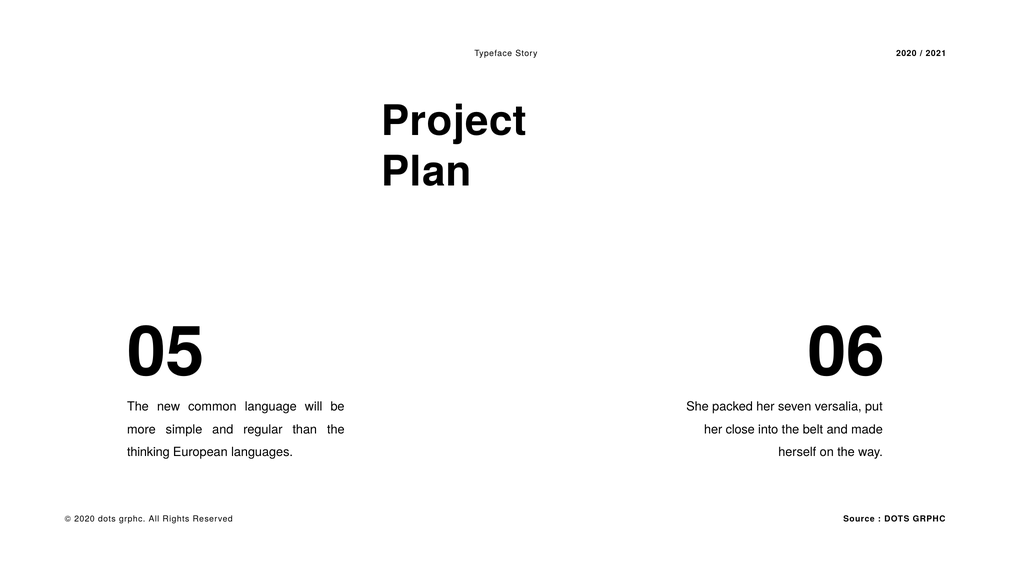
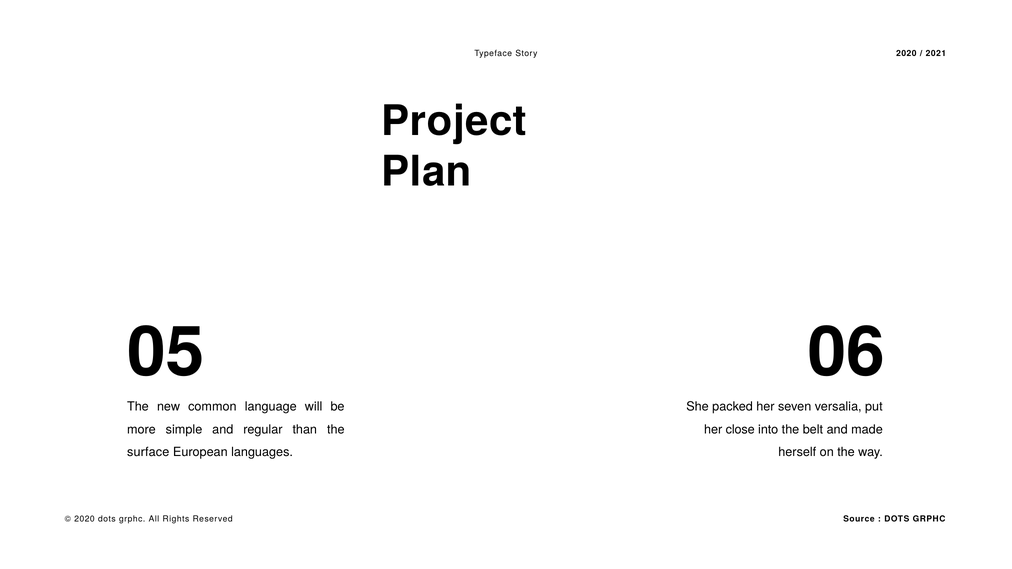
thinking: thinking -> surface
